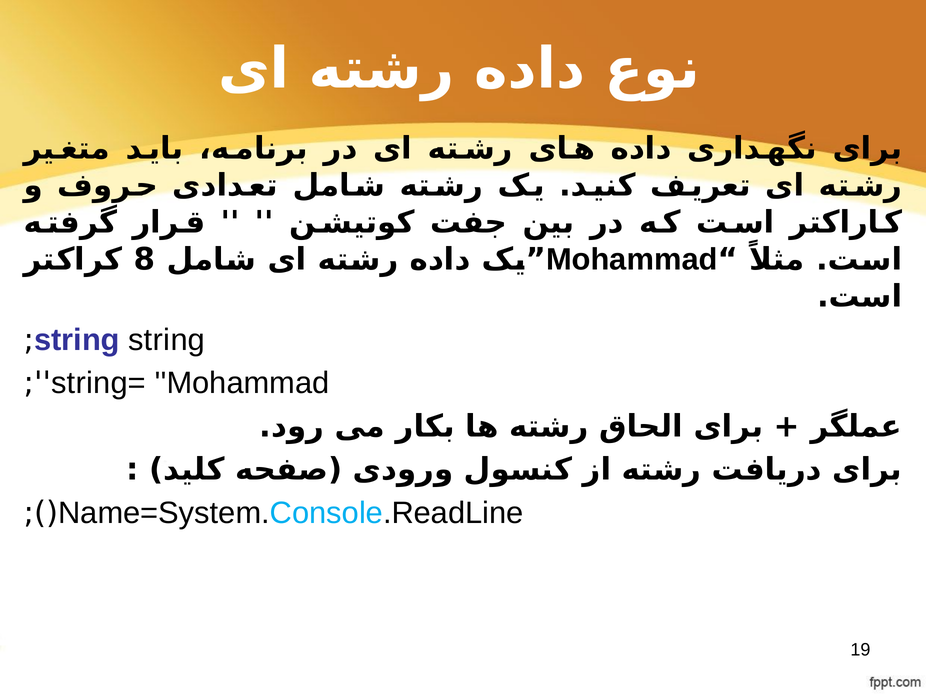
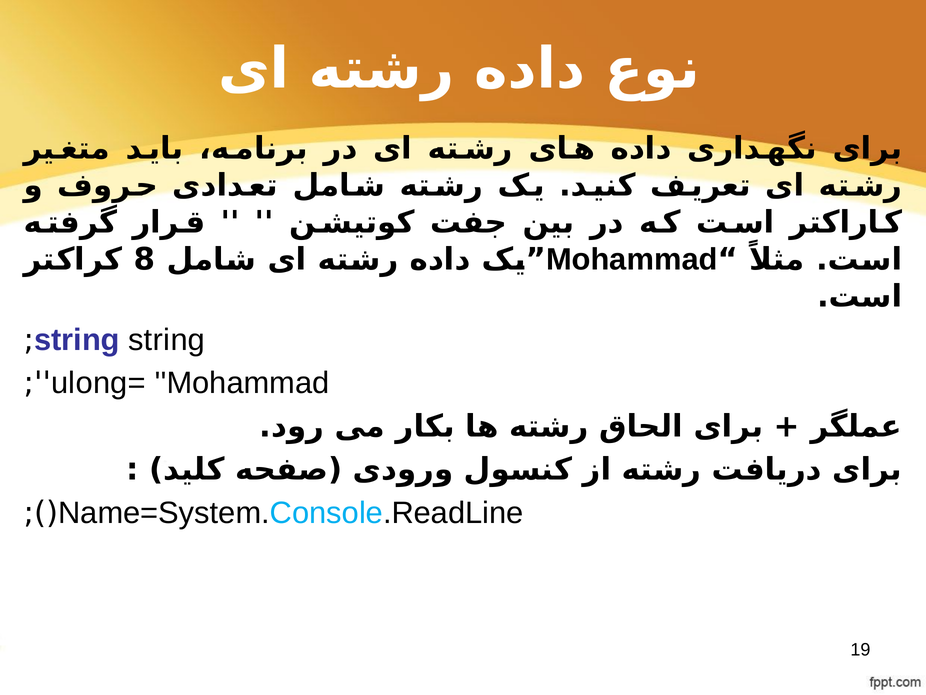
string=: string= -> ulong=
